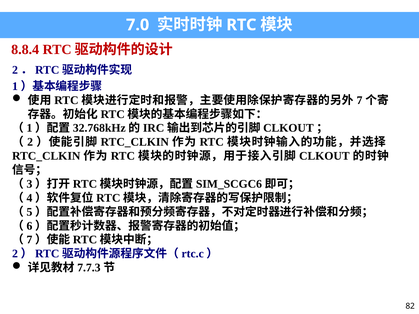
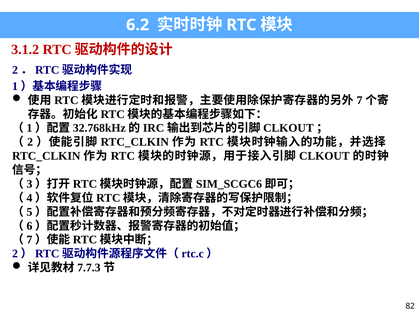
7.0: 7.0 -> 6.2
8.8.4: 8.8.4 -> 3.1.2
